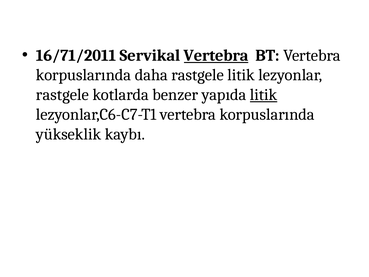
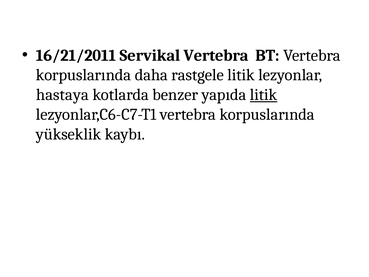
16/71/2011: 16/71/2011 -> 16/21/2011
Vertebra at (216, 55) underline: present -> none
rastgele at (62, 95): rastgele -> hastaya
